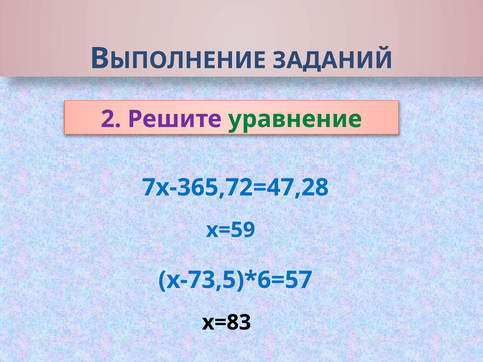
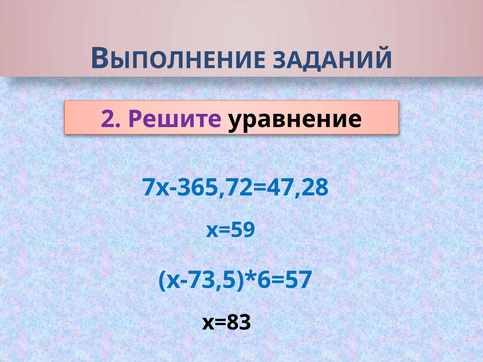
уравнение colour: green -> black
